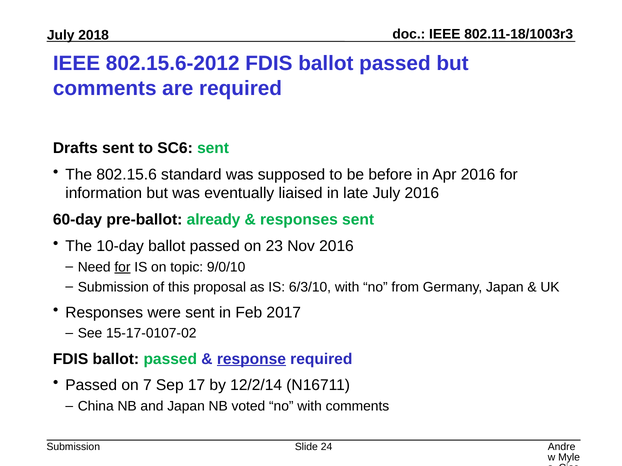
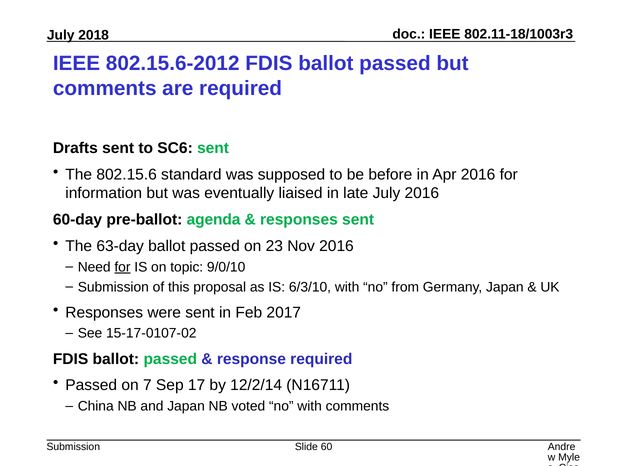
already: already -> agenda
10-day: 10-day -> 63-day
response underline: present -> none
24: 24 -> 60
